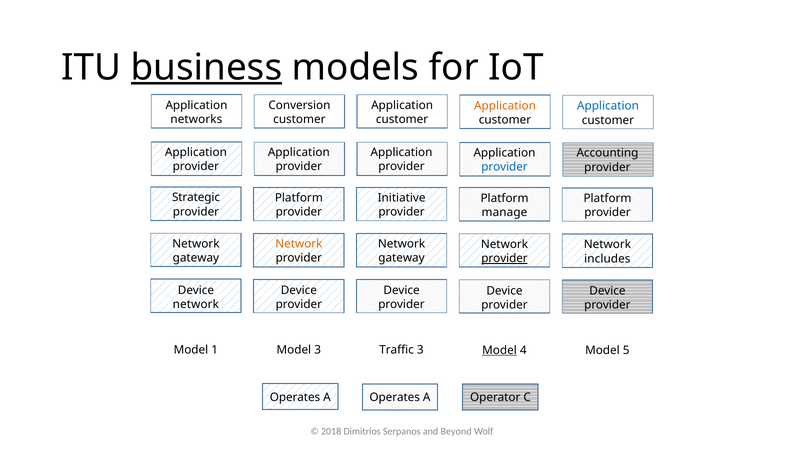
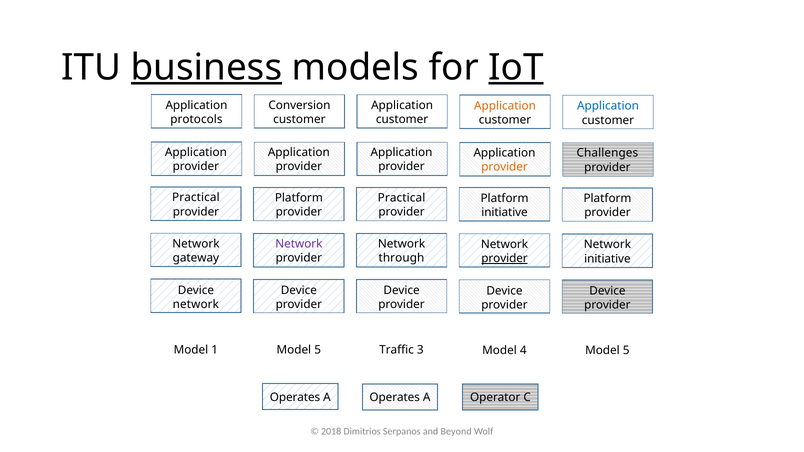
IoT underline: none -> present
networks: networks -> protocols
Accounting: Accounting -> Challenges
provider at (504, 167) colour: blue -> orange
Strategic at (196, 198): Strategic -> Practical
Initiative at (402, 198): Initiative -> Practical
manage at (504, 212): manage -> initiative
Network at (299, 244) colour: orange -> purple
gateway at (402, 258): gateway -> through
includes at (607, 259): includes -> initiative
3 at (318, 350): 3 -> 5
Model at (500, 350) underline: present -> none
